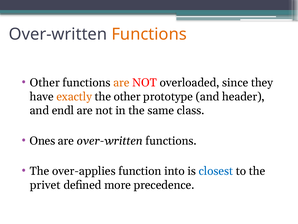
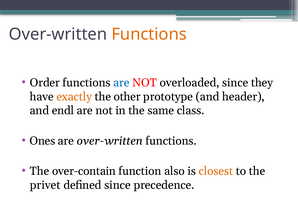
Other at (45, 83): Other -> Order
are at (121, 83) colour: orange -> blue
over-applies: over-applies -> over-contain
into: into -> also
closest colour: blue -> orange
defined more: more -> since
